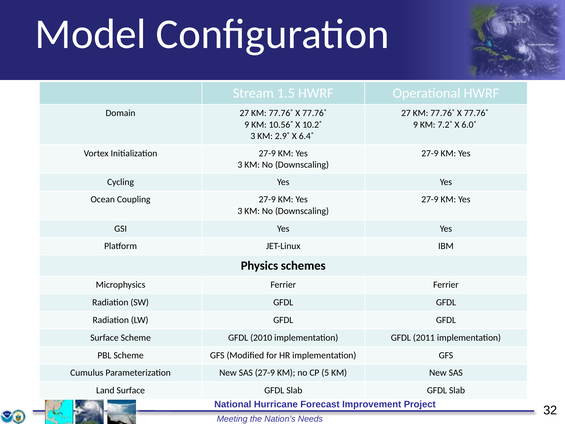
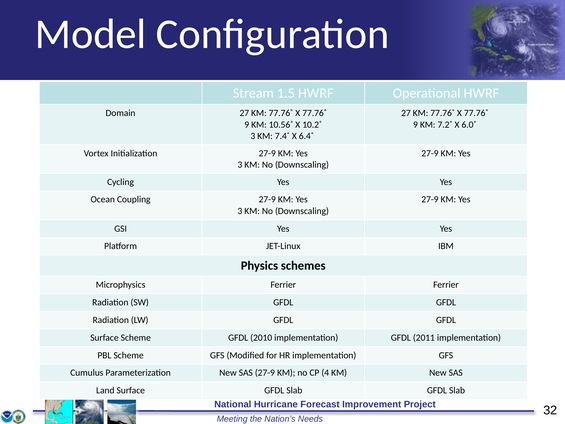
2.9˚: 2.9˚ -> 7.4˚
5: 5 -> 4
